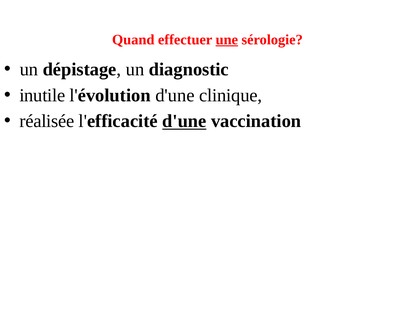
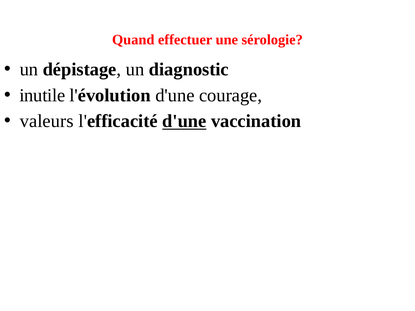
une underline: present -> none
clinique: clinique -> courage
réalisée: réalisée -> valeurs
